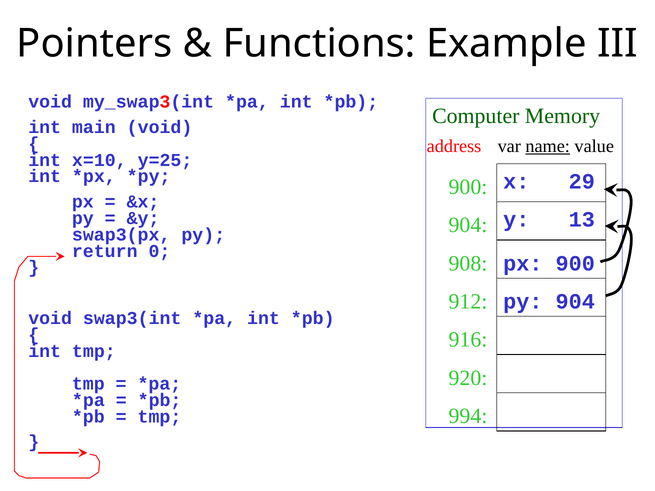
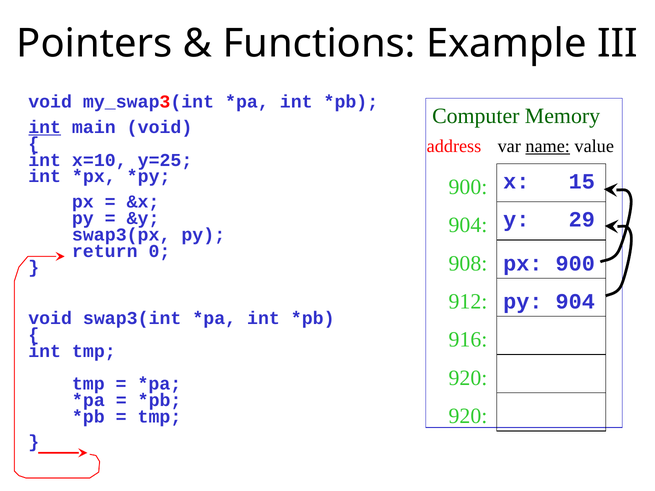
int at (45, 127) underline: none -> present
29: 29 -> 15
13: 13 -> 29
994 at (468, 416): 994 -> 920
